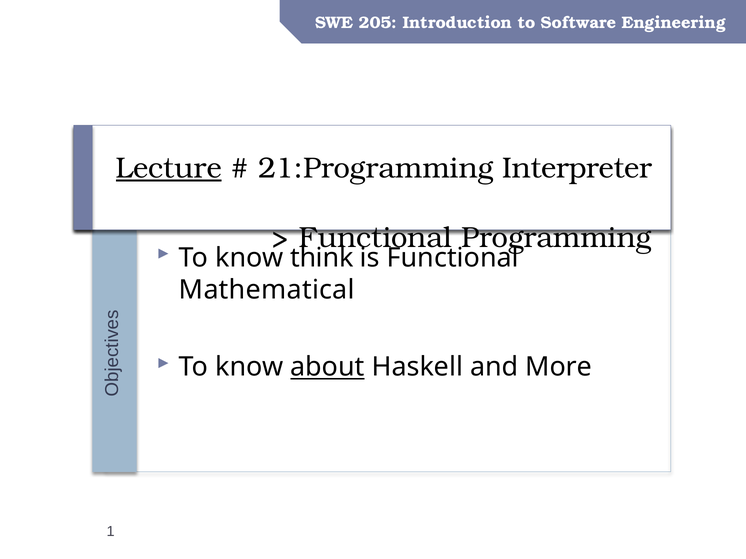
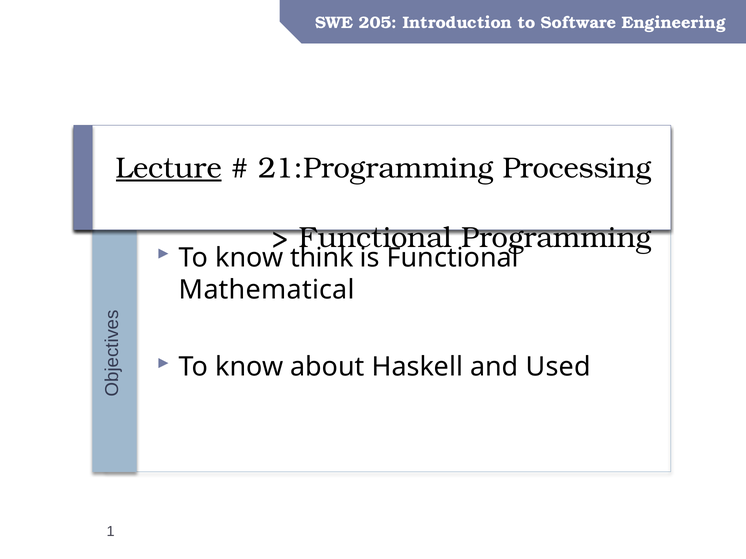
Interpreter: Interpreter -> Processing
about underline: present -> none
More: More -> Used
